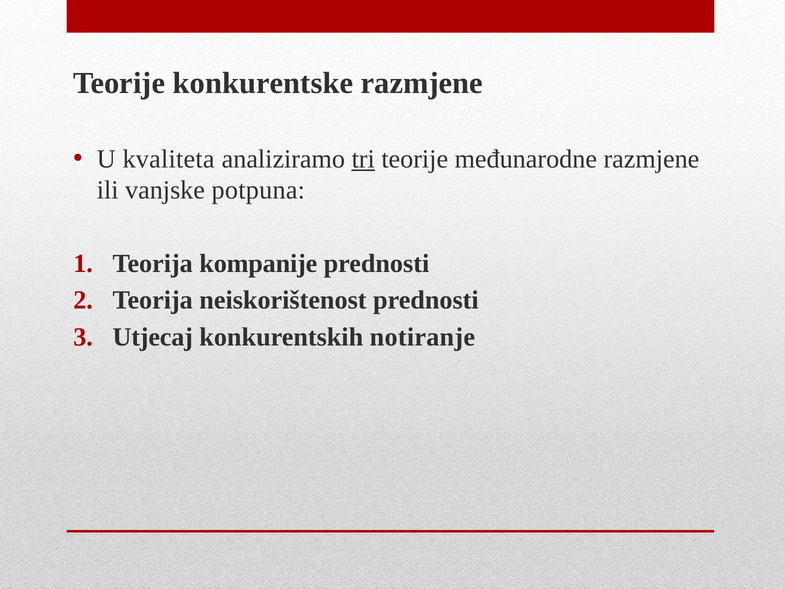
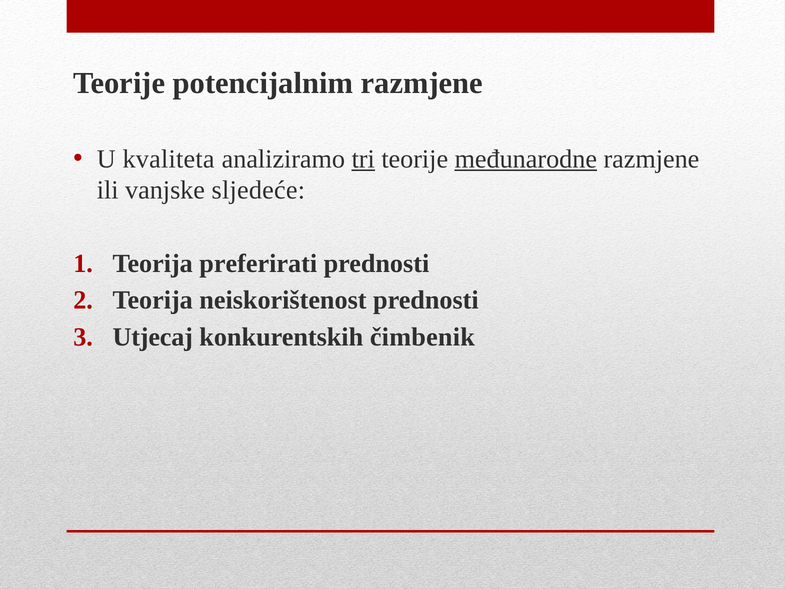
konkurentske: konkurentske -> potencijalnim
međunarodne underline: none -> present
potpuna: potpuna -> sljedeće
kompanije: kompanije -> preferirati
notiranje: notiranje -> čimbenik
